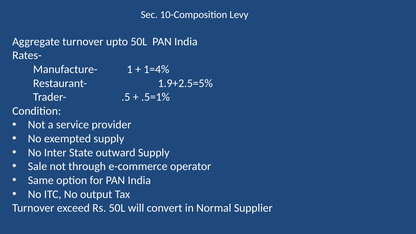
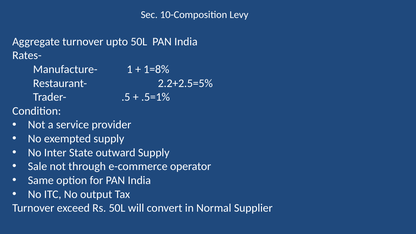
1=4%: 1=4% -> 1=8%
1.9+2.5=5%: 1.9+2.5=5% -> 2.2+2.5=5%
